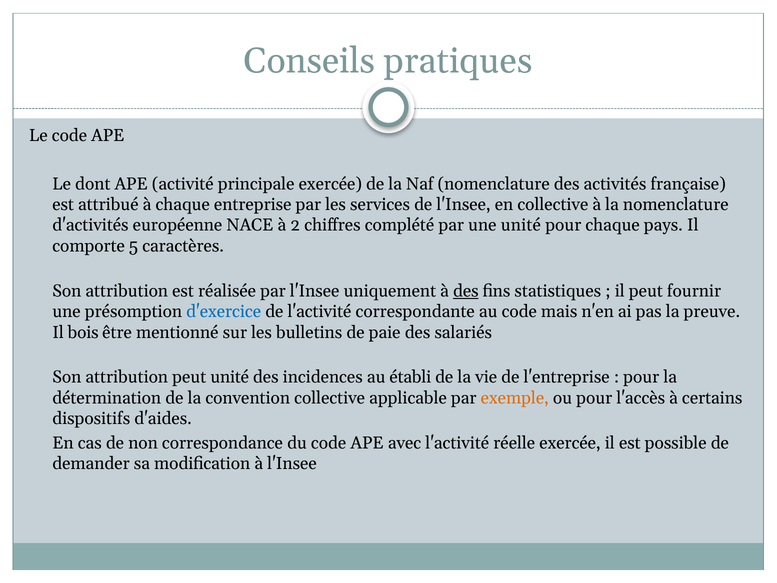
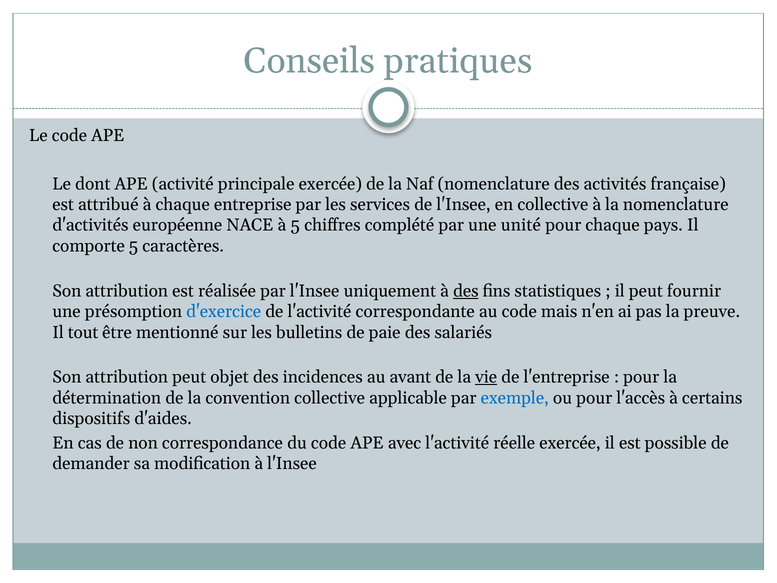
à 2: 2 -> 5
bois: bois -> tout
peut unité: unité -> objet
établi: établi -> avant
vie underline: none -> present
exemple colour: orange -> blue
